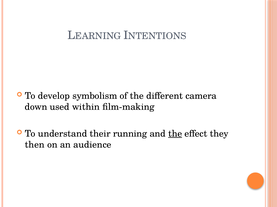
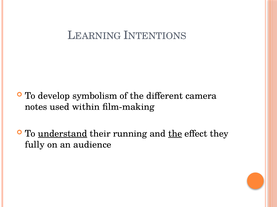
down: down -> notes
understand underline: none -> present
then: then -> fully
